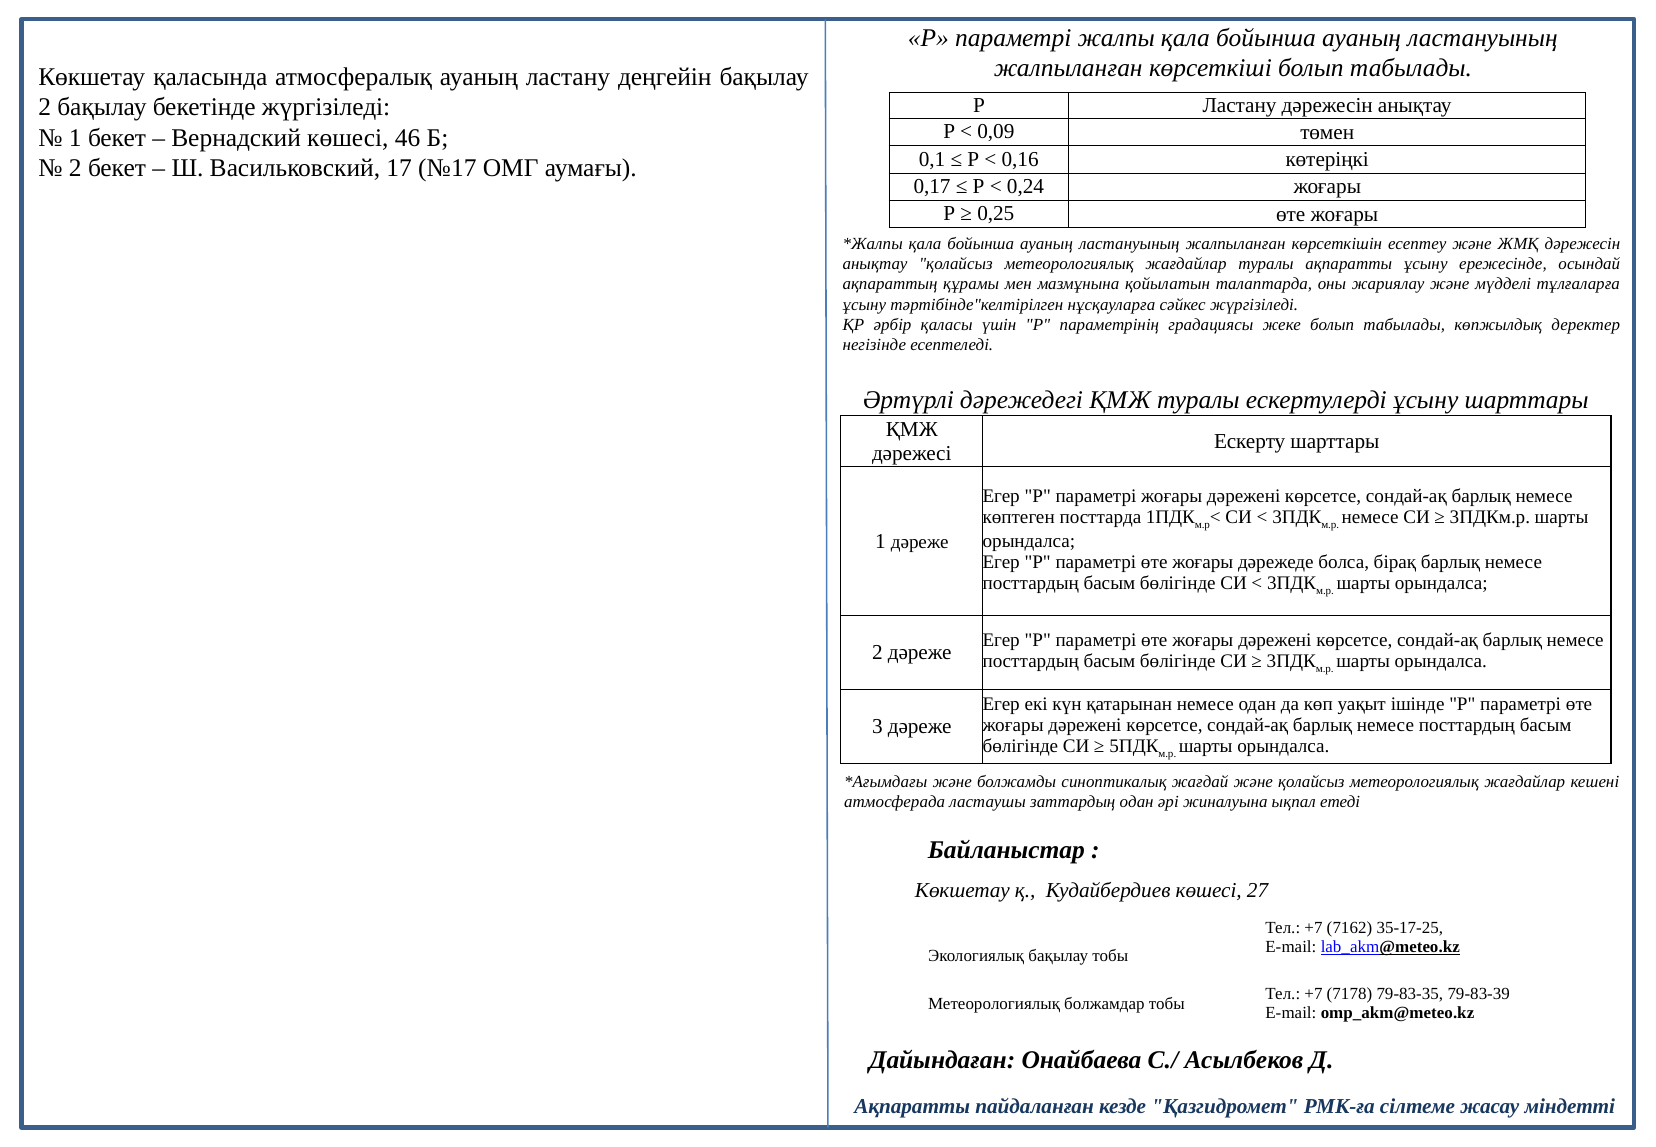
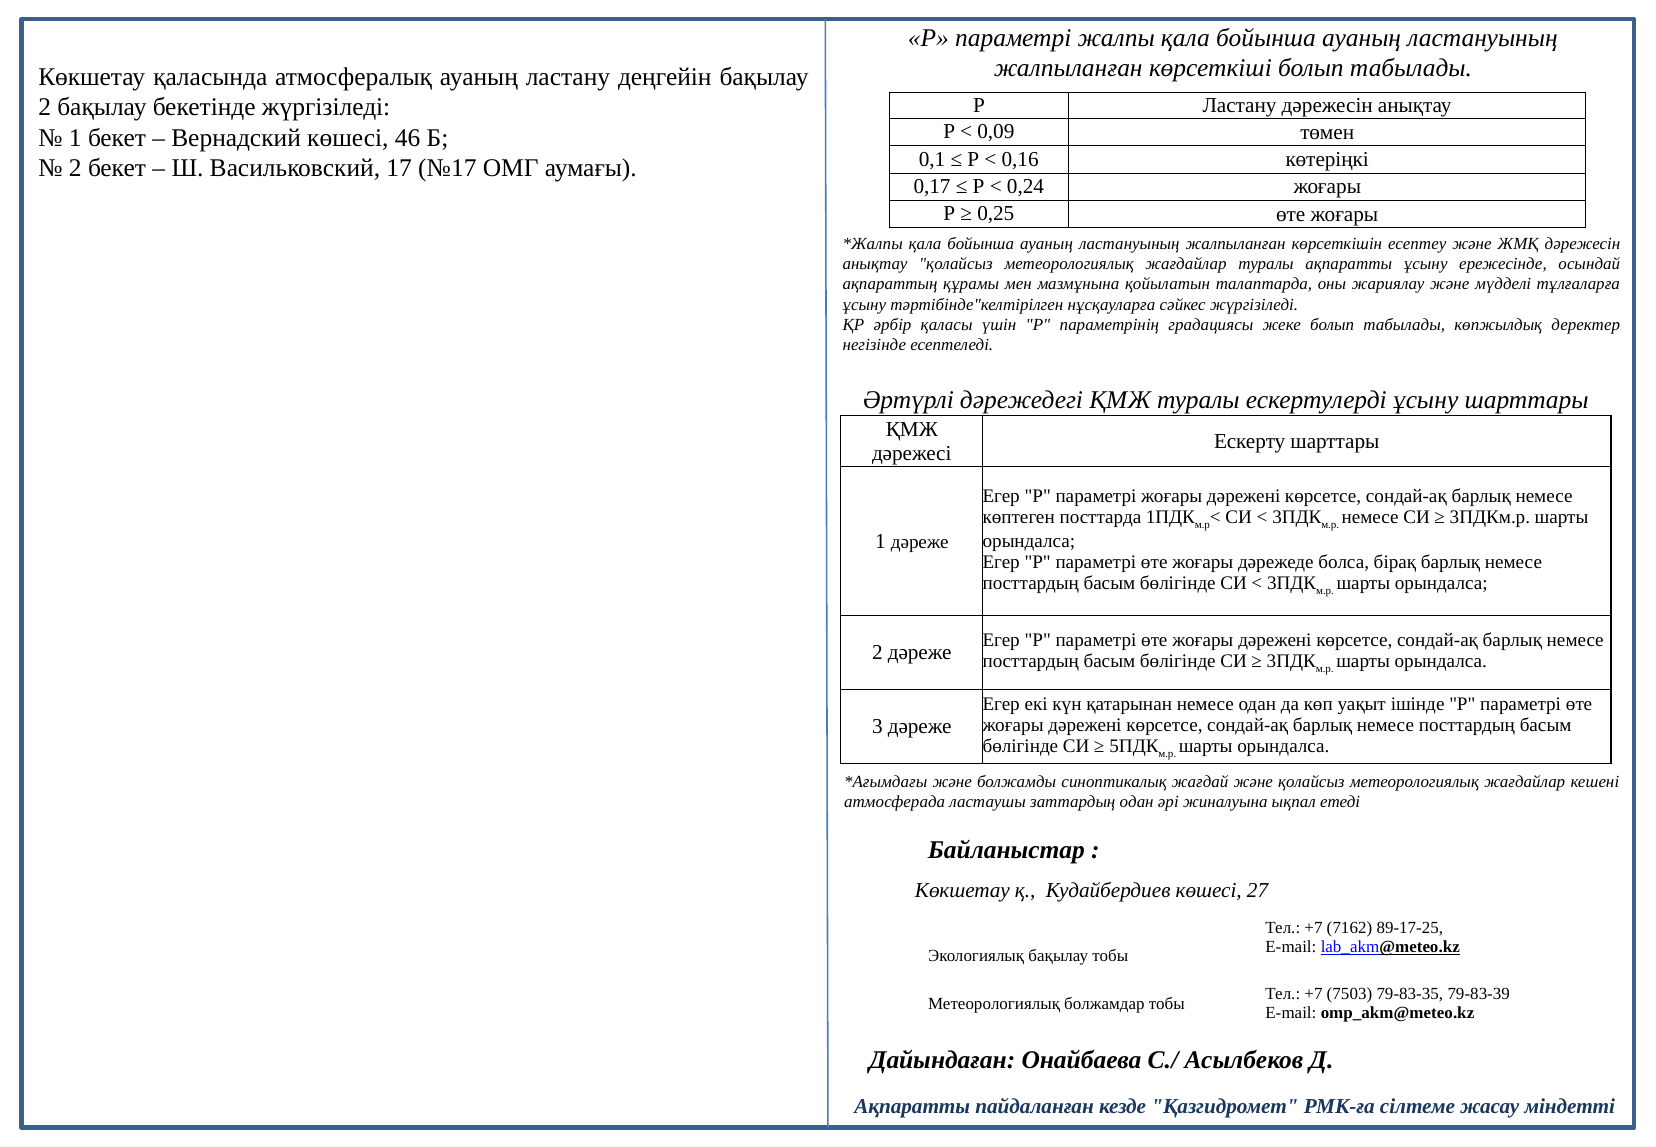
35-17-25: 35-17-25 -> 89-17-25
7178: 7178 -> 7503
